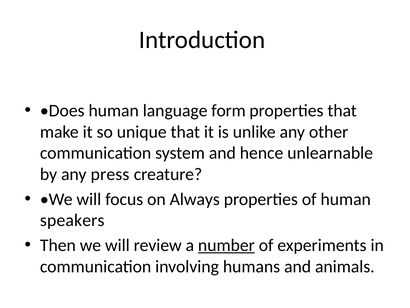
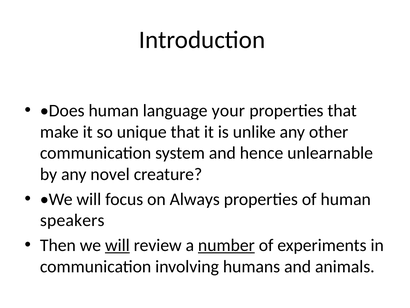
form: form -> your
press: press -> novel
will at (117, 245) underline: none -> present
